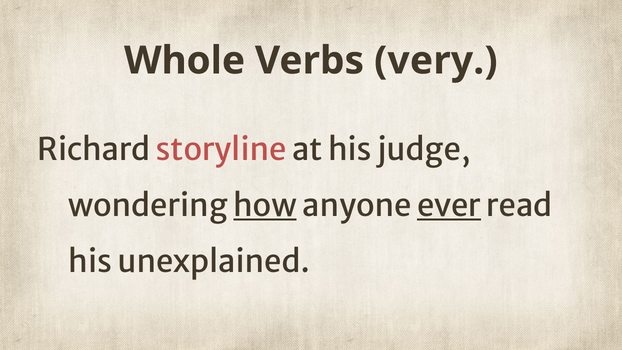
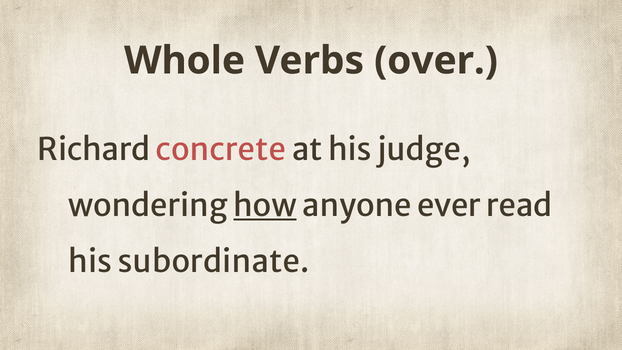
very: very -> over
storyline: storyline -> concrete
ever underline: present -> none
unexplained: unexplained -> subordinate
